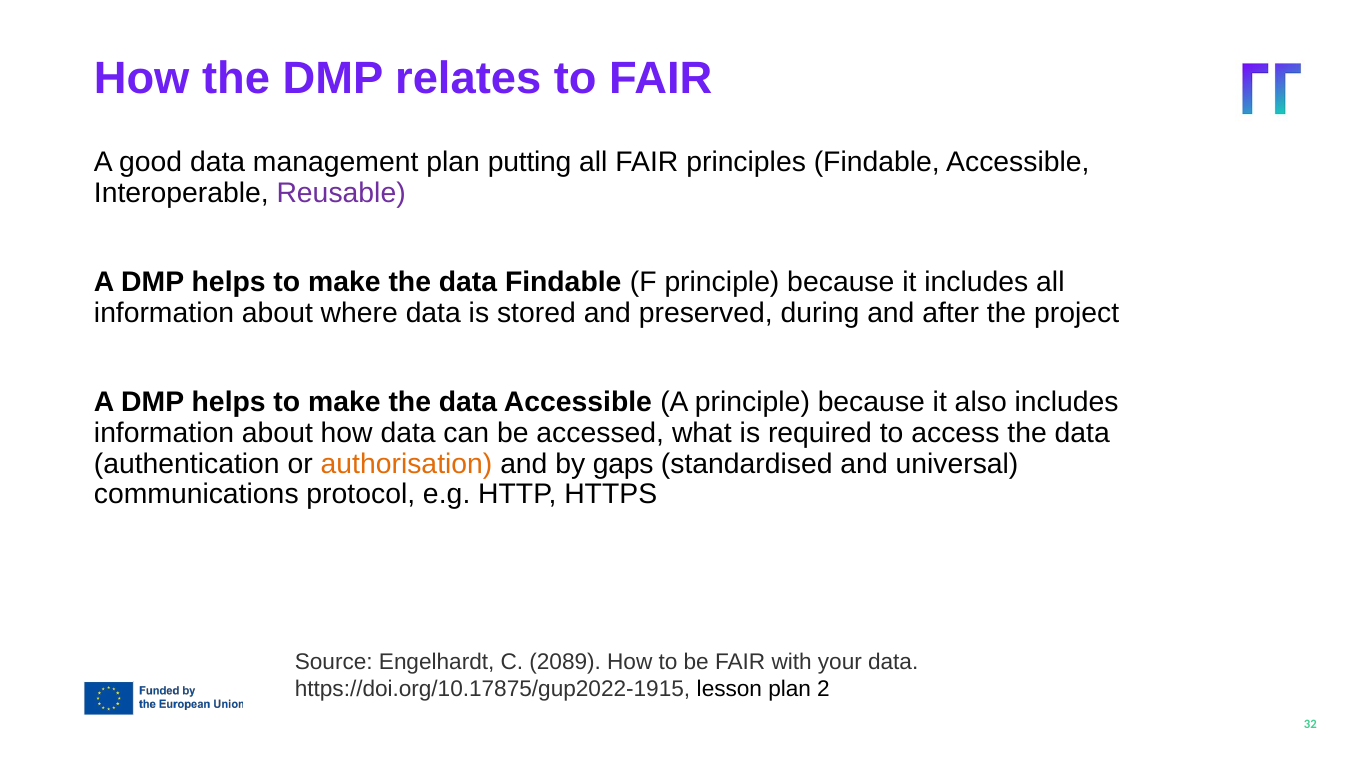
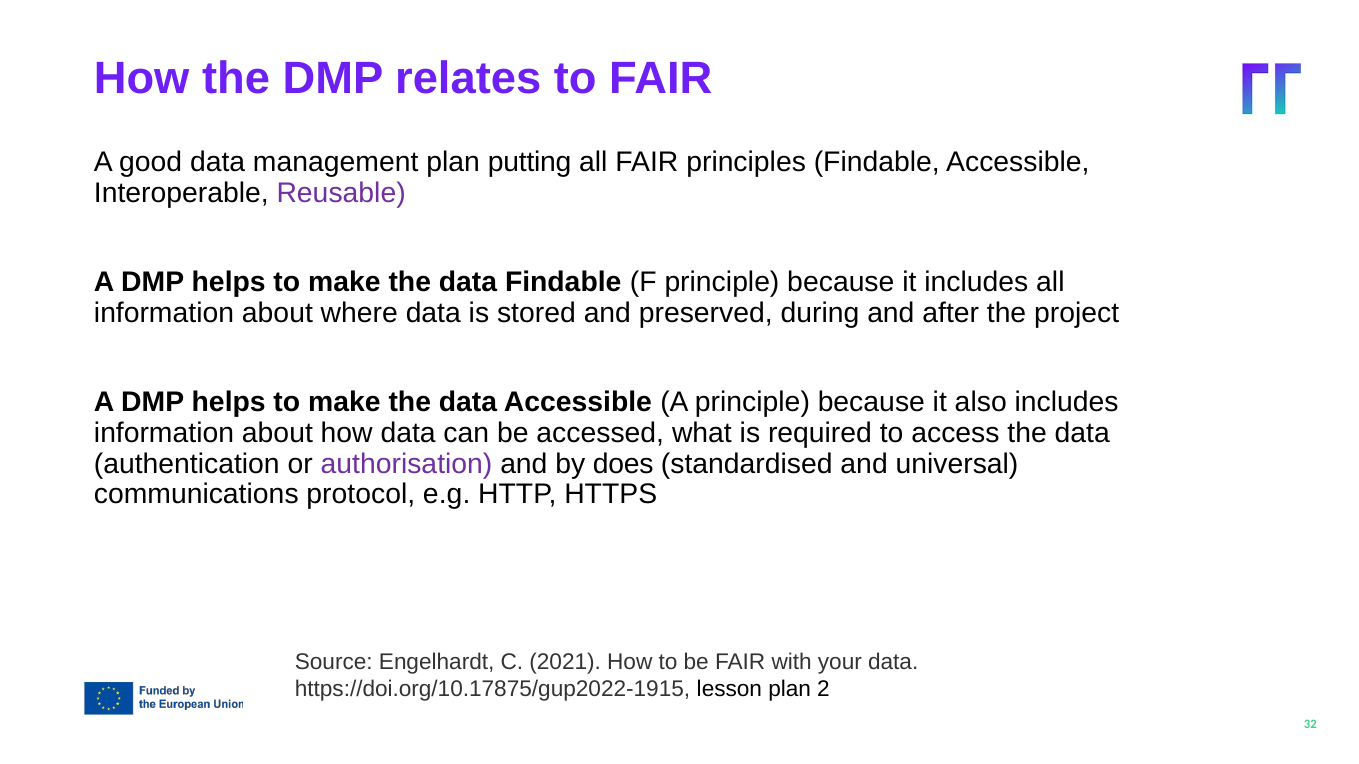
authorisation colour: orange -> purple
gaps: gaps -> does
2089: 2089 -> 2021
